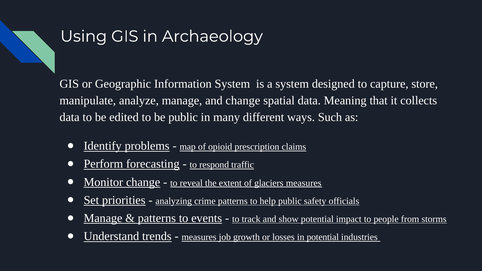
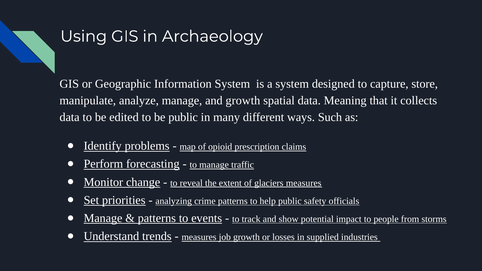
and change: change -> growth
to respond: respond -> manage
in potential: potential -> supplied
